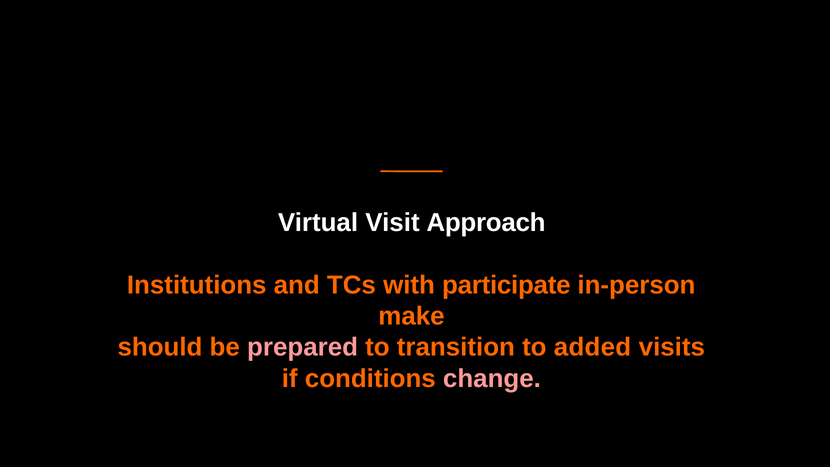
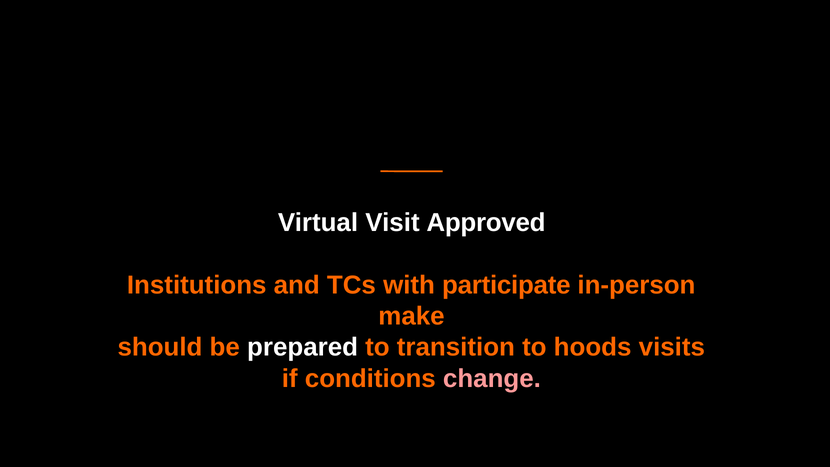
Approach: Approach -> Approved
prepared colour: pink -> white
added: added -> hoods
